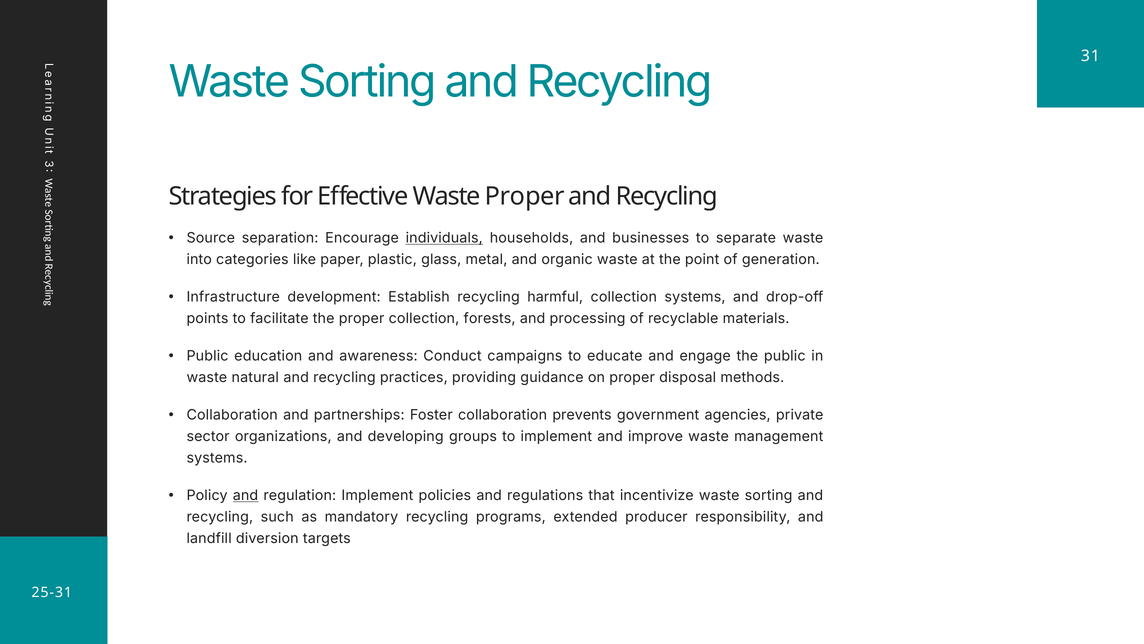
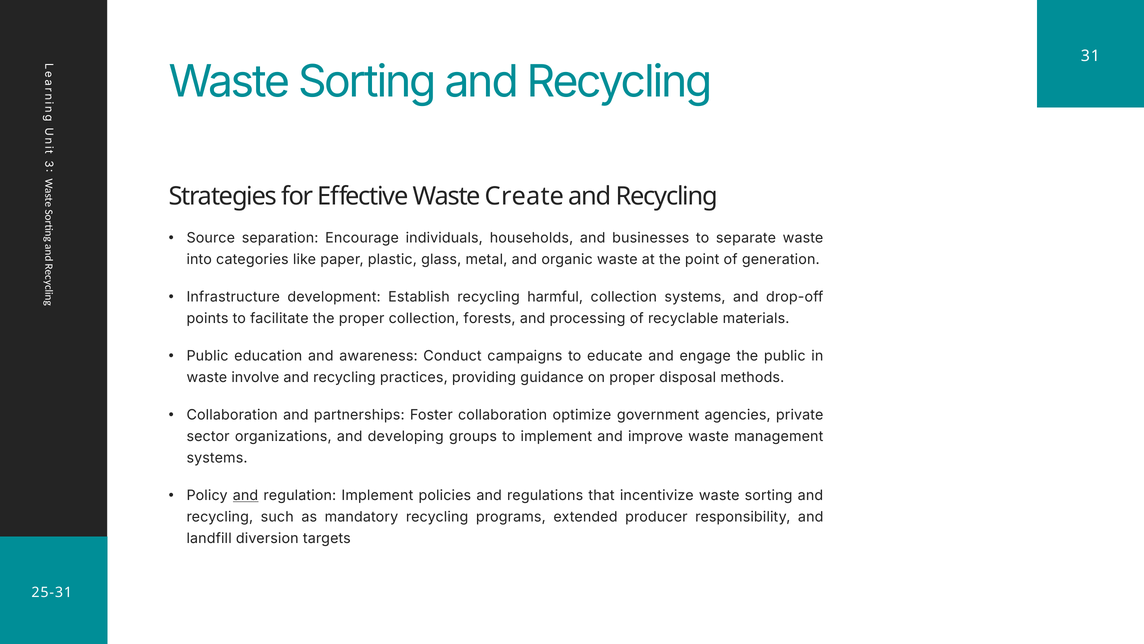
Waste Proper: Proper -> Create
individuals underline: present -> none
natural: natural -> involve
prevents: prevents -> optimize
